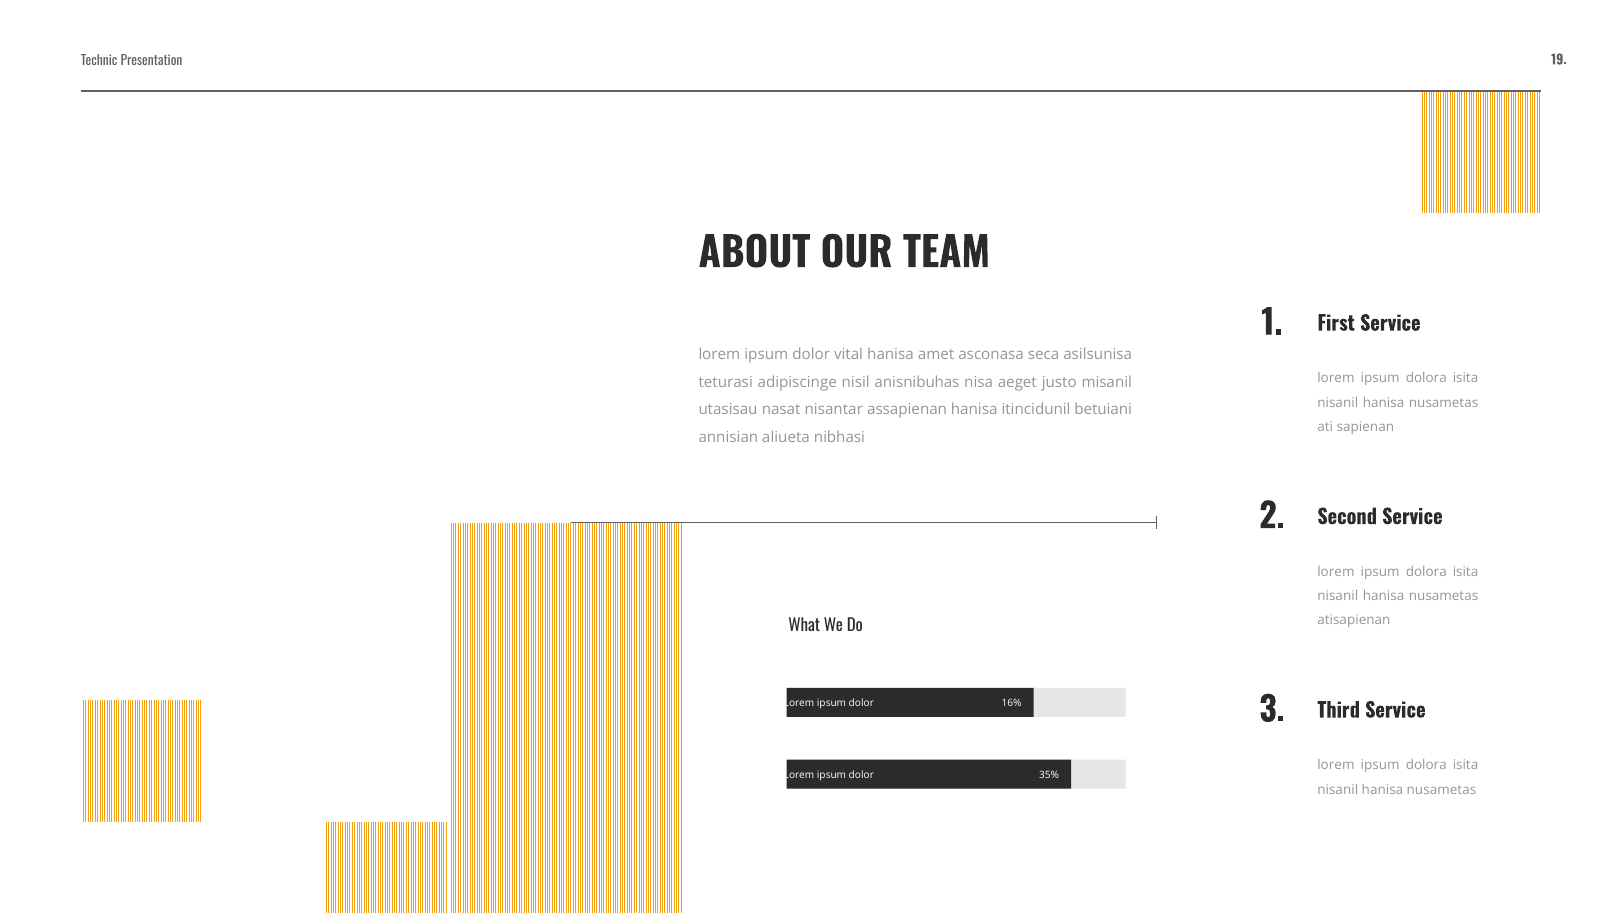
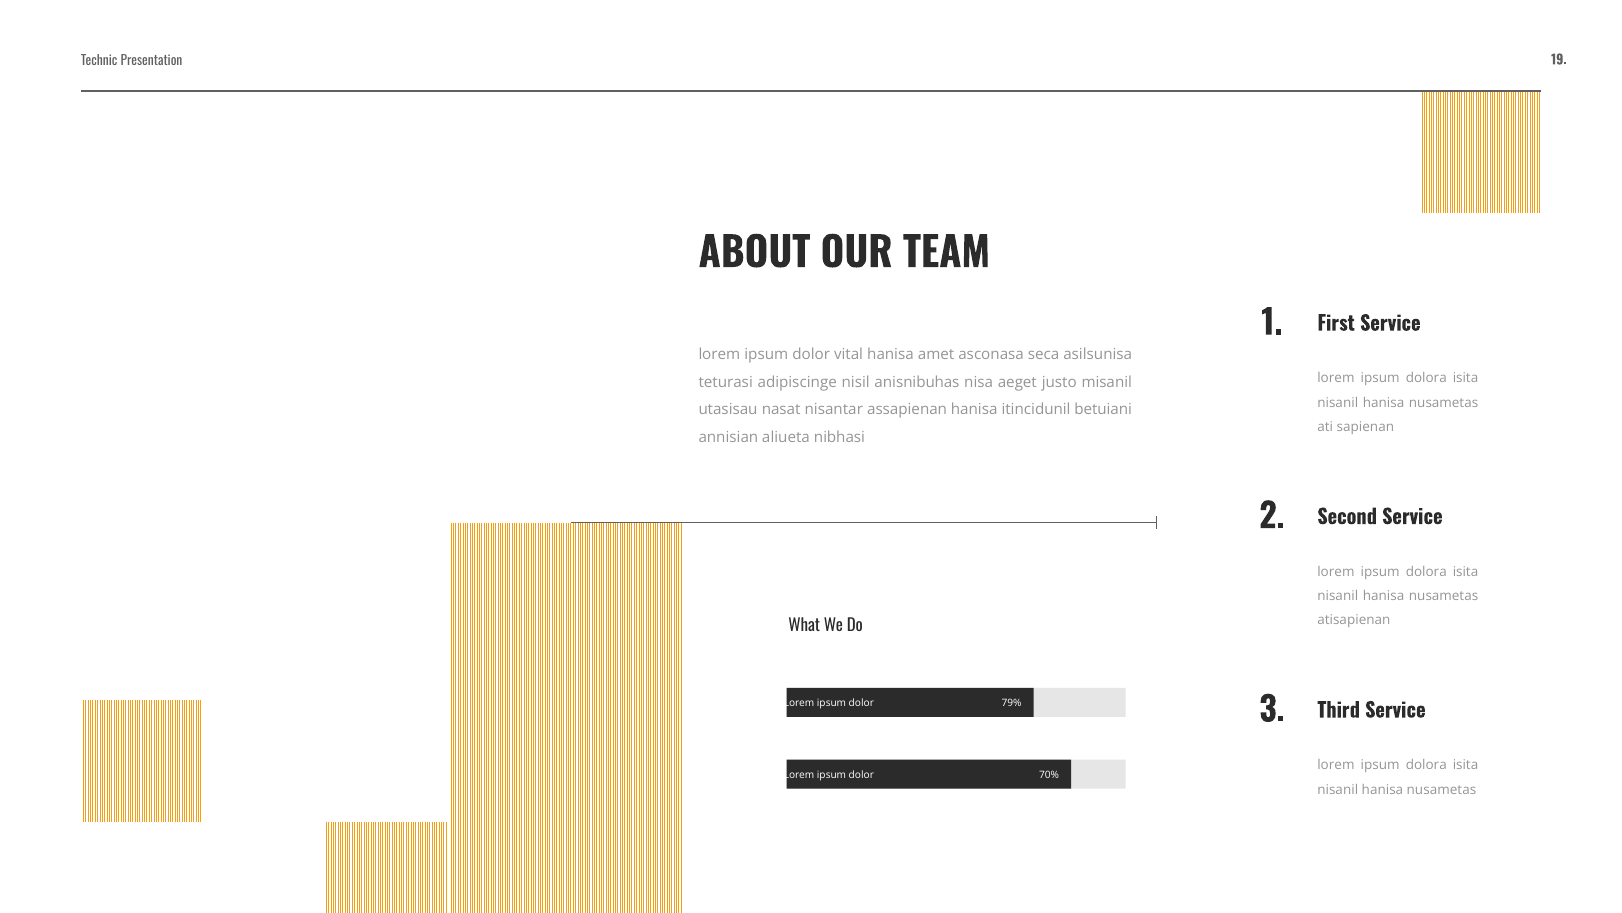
16%: 16% -> 79%
35%: 35% -> 70%
